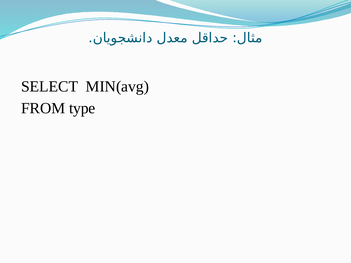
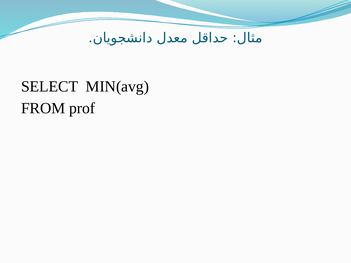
type: type -> prof
